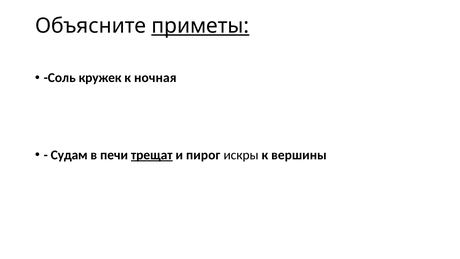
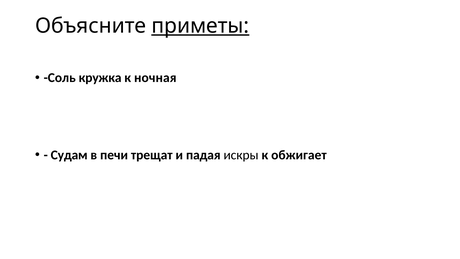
кружек: кружек -> кружка
трещат underline: present -> none
пирог: пирог -> падая
вершины: вершины -> обжигает
